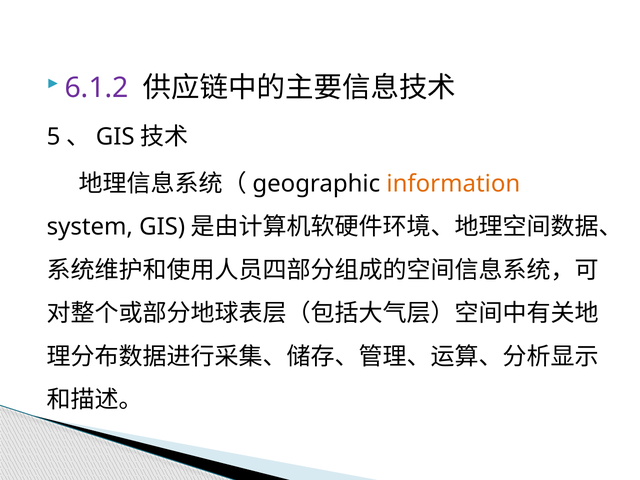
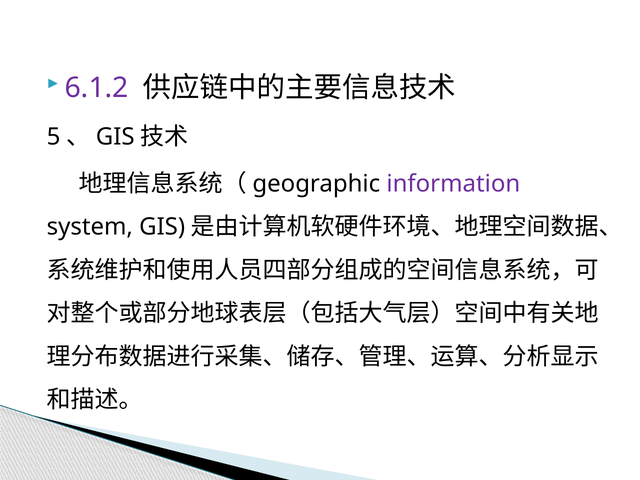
information colour: orange -> purple
